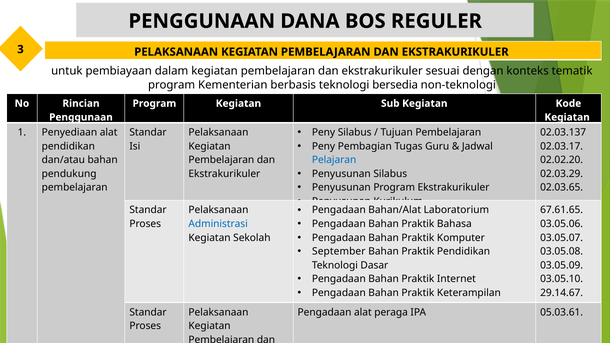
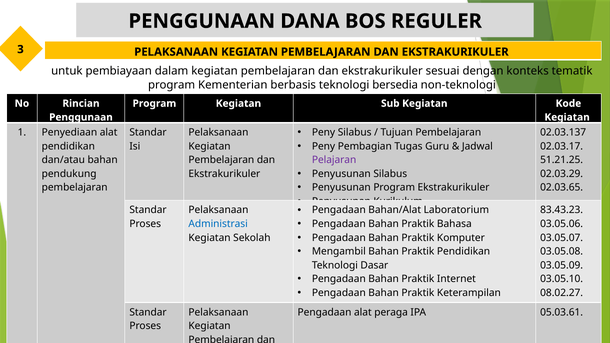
Pelajaran colour: blue -> purple
02.02.20: 02.02.20 -> 51.21.25
67.61.65: 67.61.65 -> 83.43.23
September: September -> Mengambil
29.14.67: 29.14.67 -> 08.02.27
